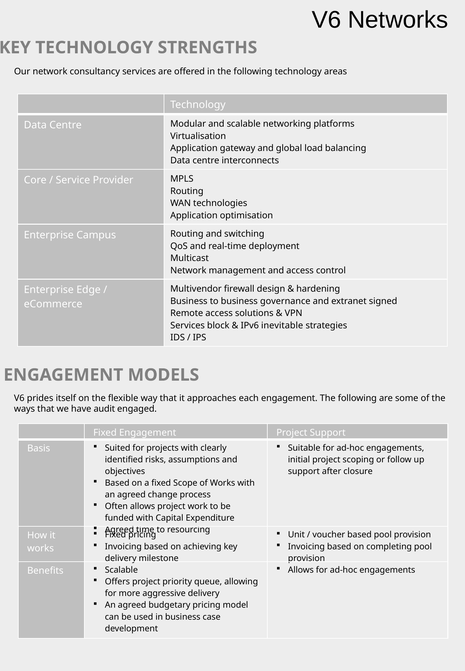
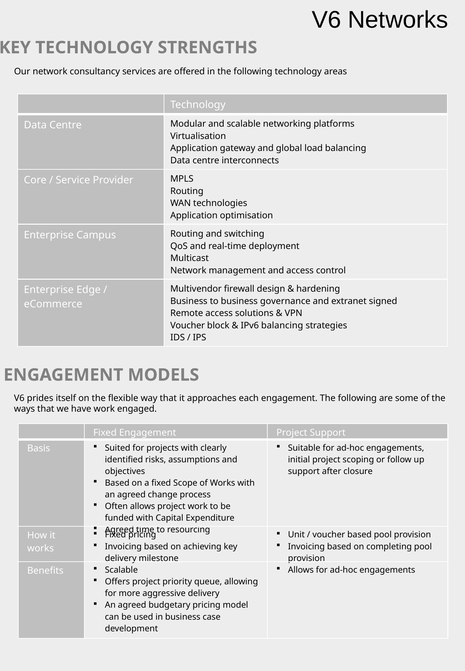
Services at (188, 326): Services -> Voucher
IPv6 inevitable: inevitable -> balancing
have audit: audit -> work
